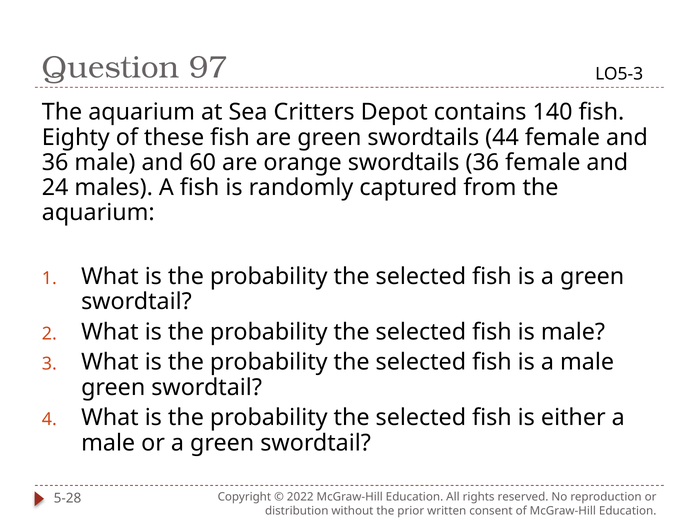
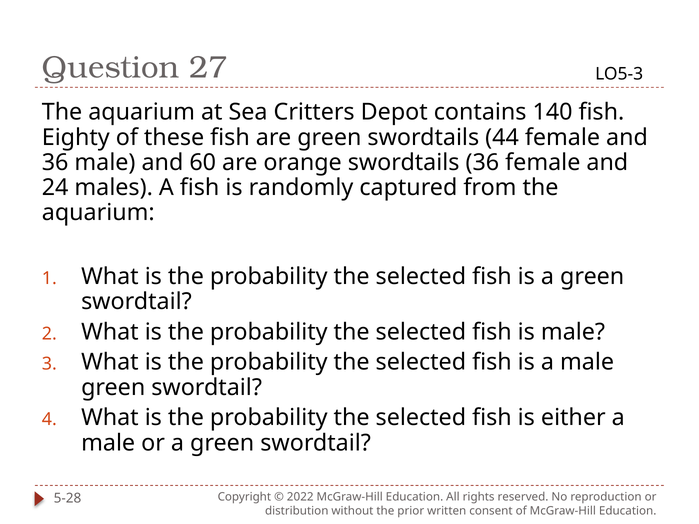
97: 97 -> 27
